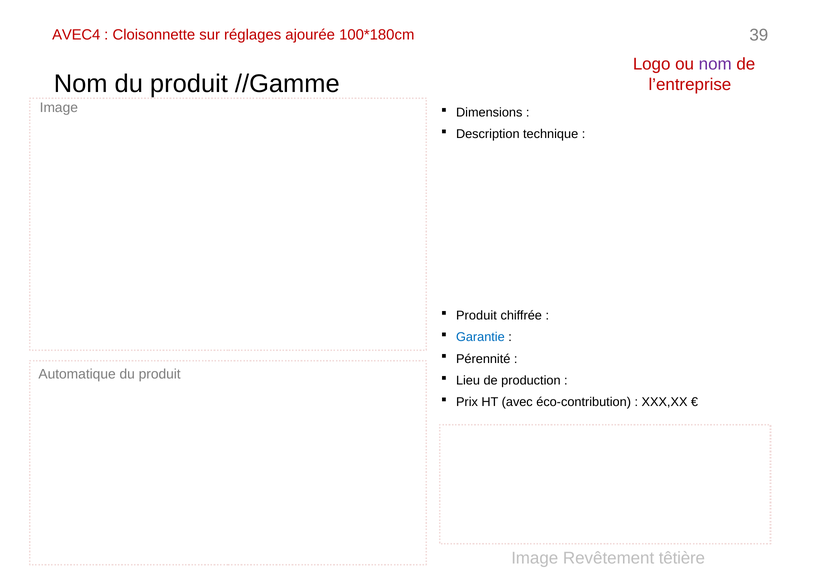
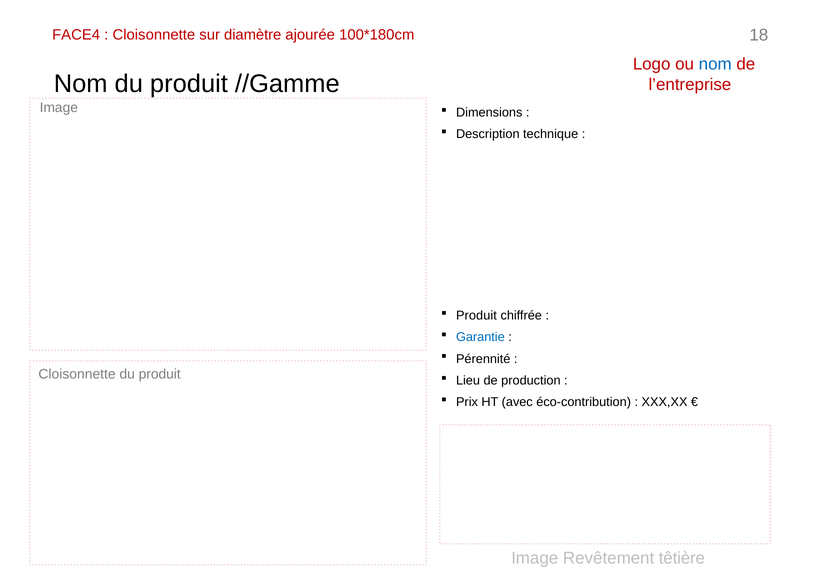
AVEC4: AVEC4 -> FACE4
réglages: réglages -> diamètre
39: 39 -> 18
nom at (715, 64) colour: purple -> blue
Automatique at (77, 374): Automatique -> Cloisonnette
